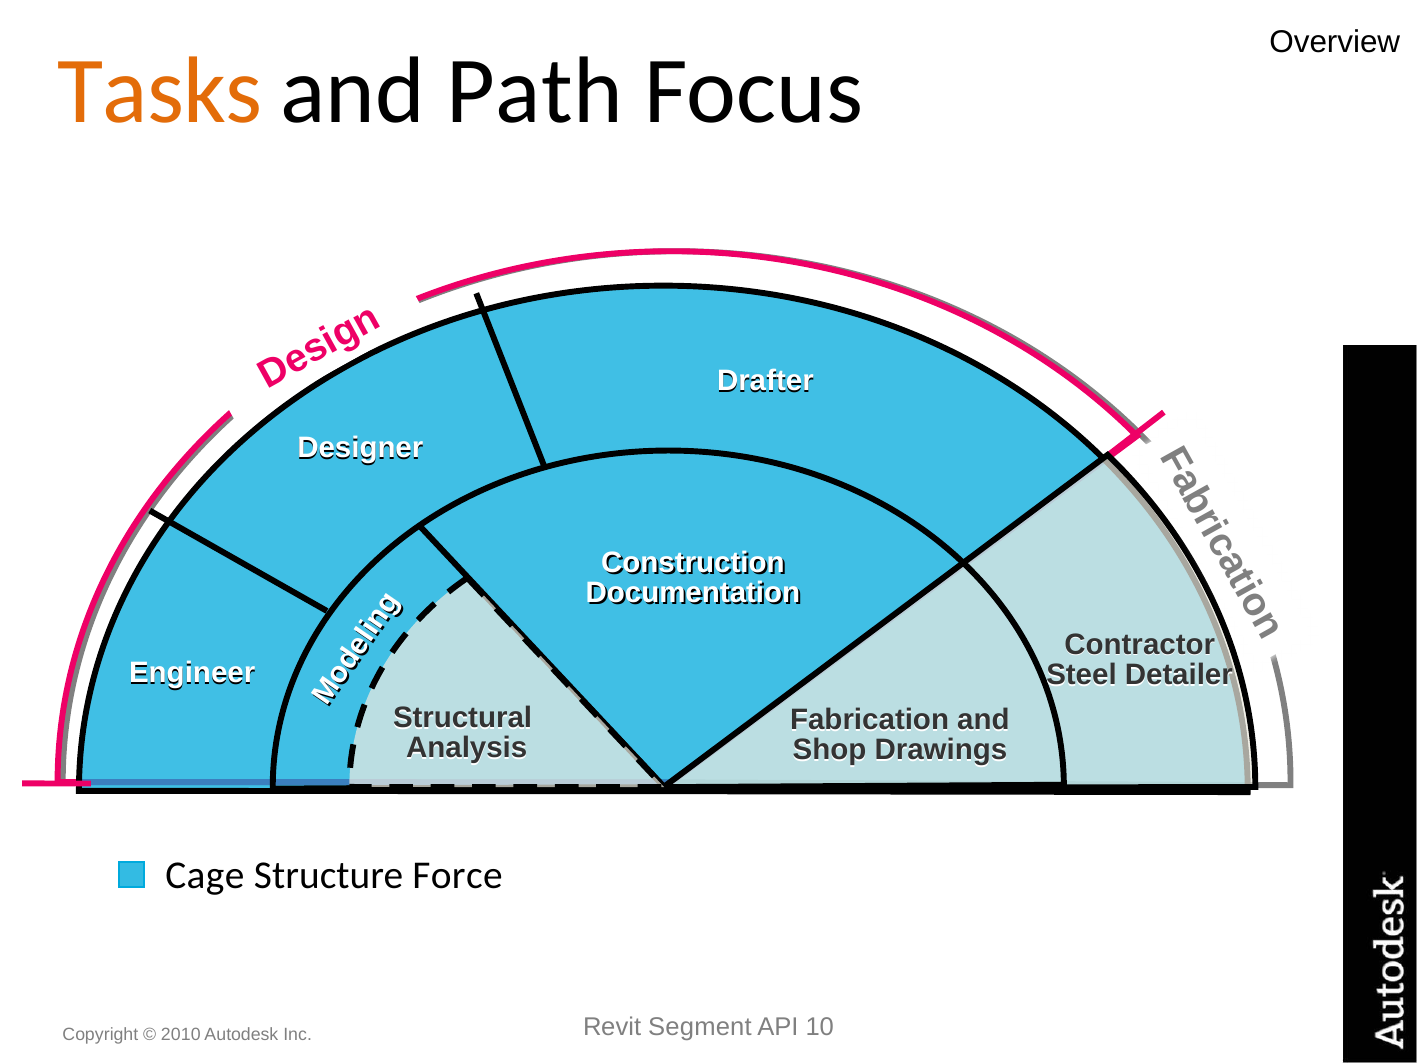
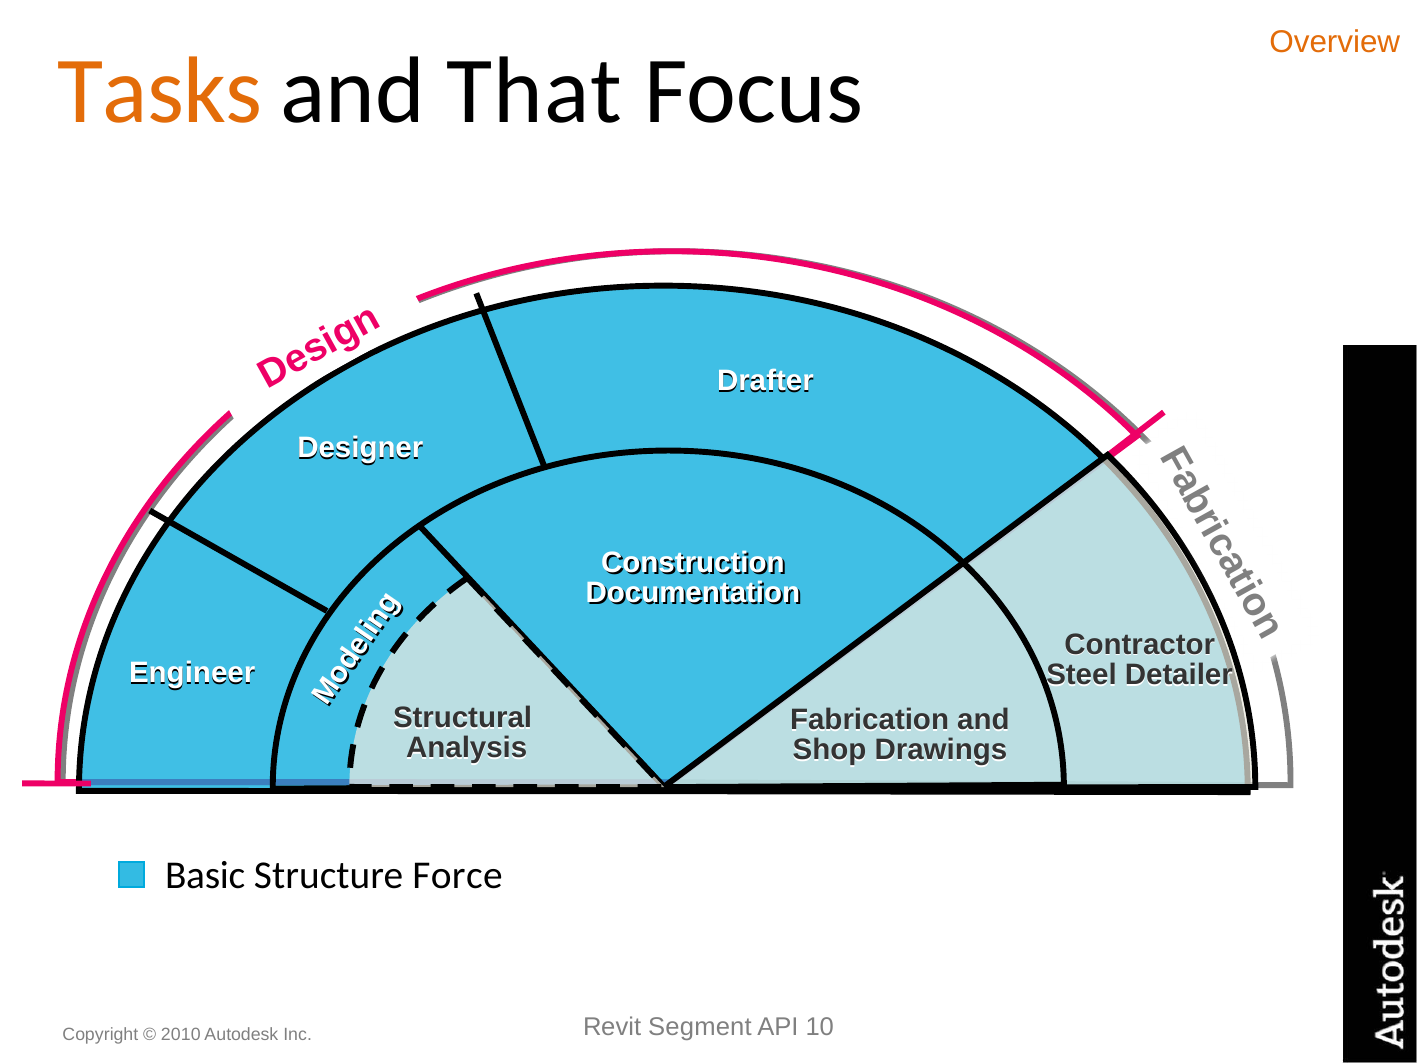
Overview colour: black -> orange
Path: Path -> That
Cage: Cage -> Basic
